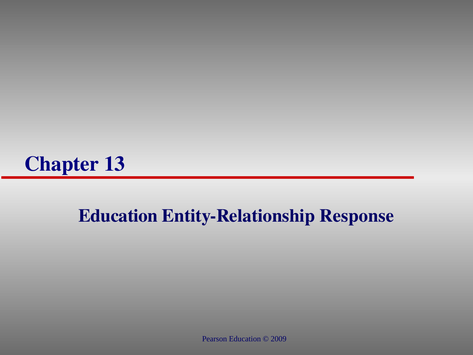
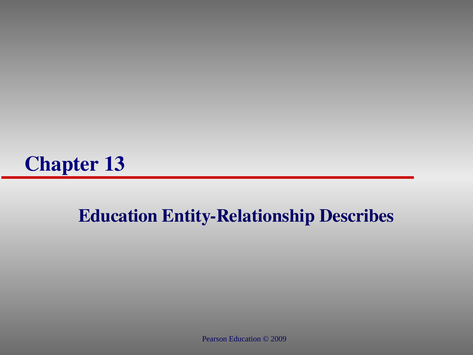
Response: Response -> Describes
